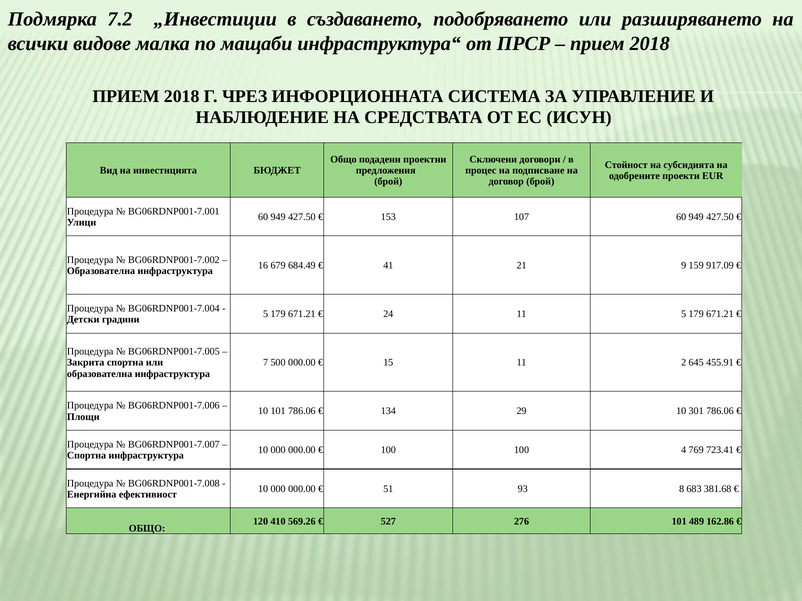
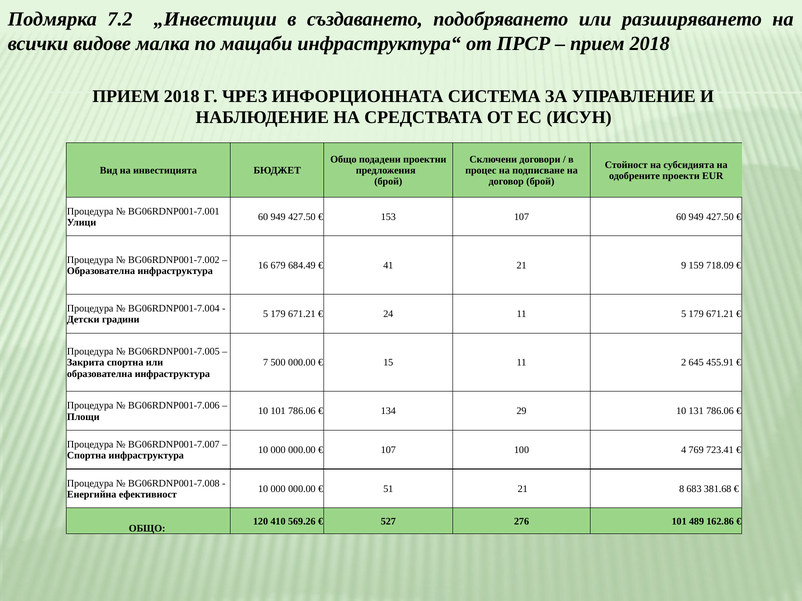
917.09: 917.09 -> 718.09
301: 301 -> 131
100 at (388, 450): 100 -> 107
51 93: 93 -> 21
